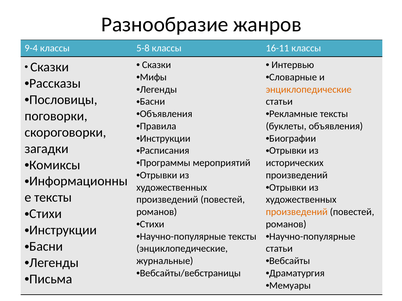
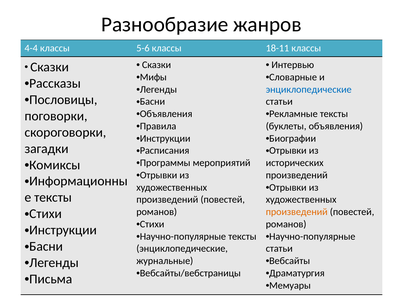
9-4: 9-4 -> 4-4
5-8: 5-8 -> 5-6
16-11: 16-11 -> 18-11
энциклопедические at (309, 90) colour: orange -> blue
